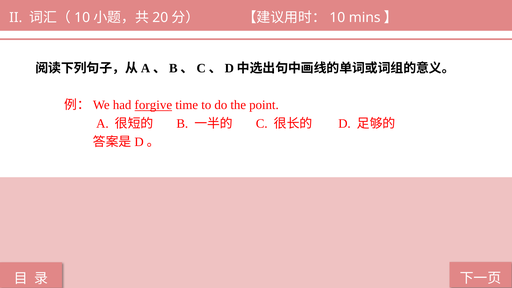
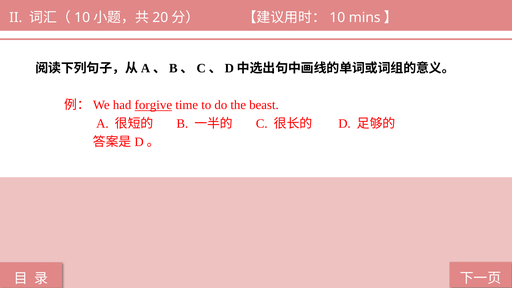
point: point -> beast
